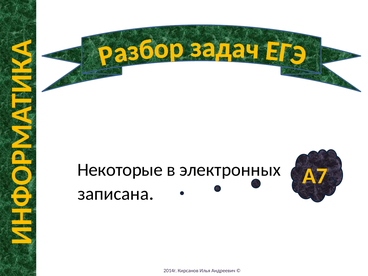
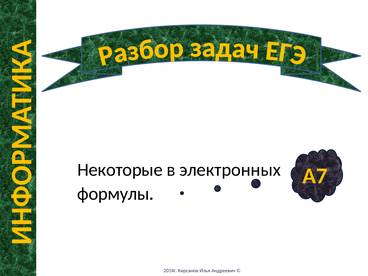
записана: записана -> формулы
